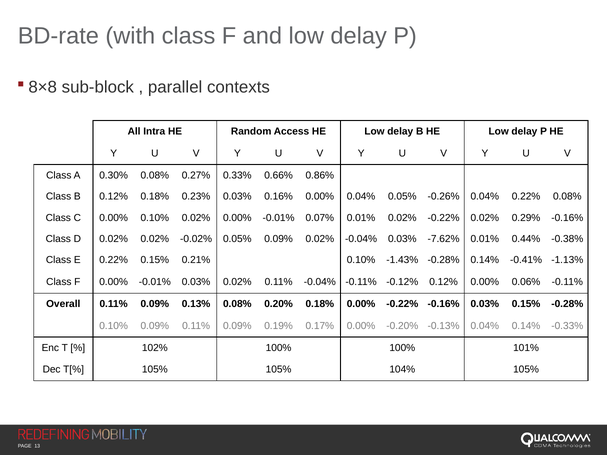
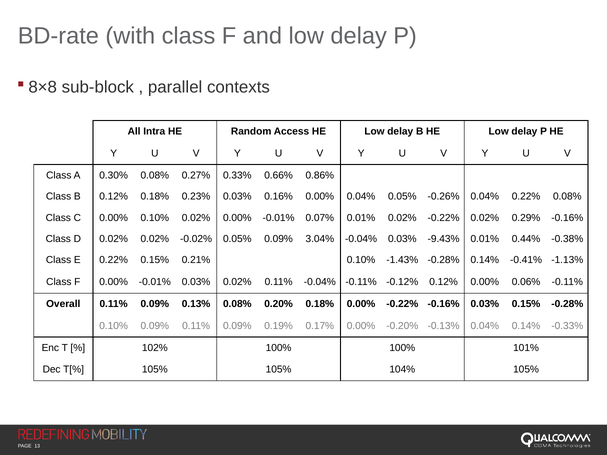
0.09% 0.02%: 0.02% -> 3.04%
-7.62%: -7.62% -> -9.43%
